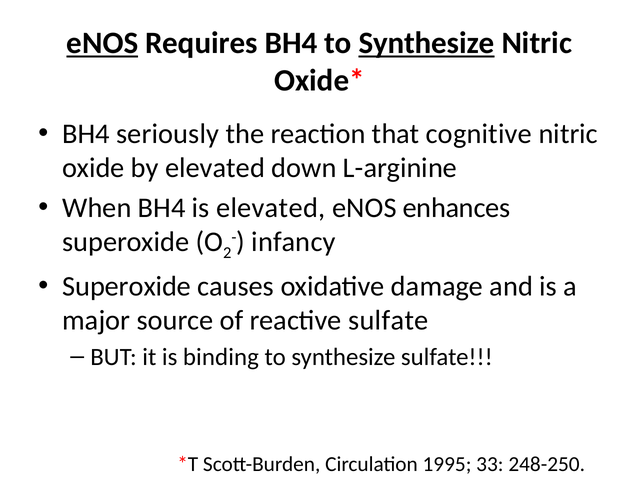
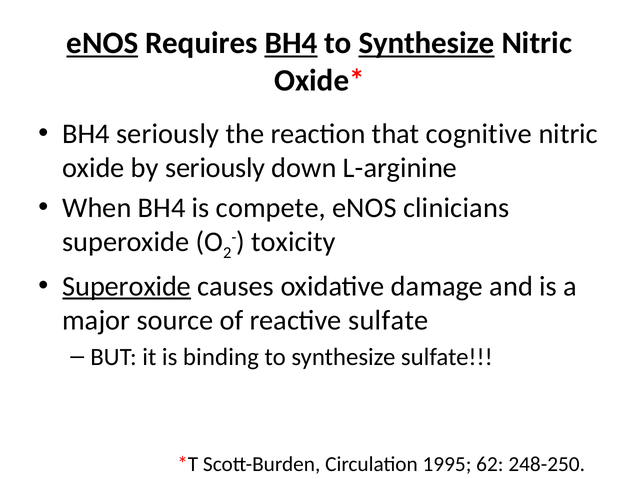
BH4 at (291, 43) underline: none -> present
by elevated: elevated -> seriously
is elevated: elevated -> compete
enhances: enhances -> clinicians
infancy: infancy -> toxicity
Superoxide at (127, 286) underline: none -> present
33: 33 -> 62
